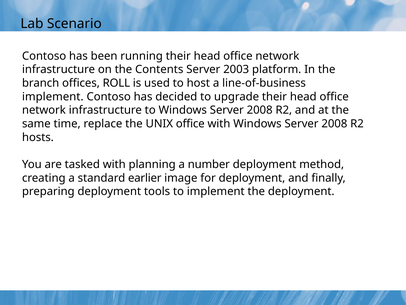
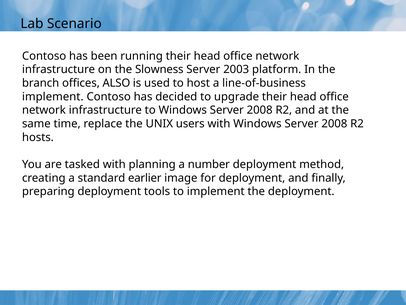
Contents: Contents -> Slowness
ROLL: ROLL -> ALSO
UNIX office: office -> users
